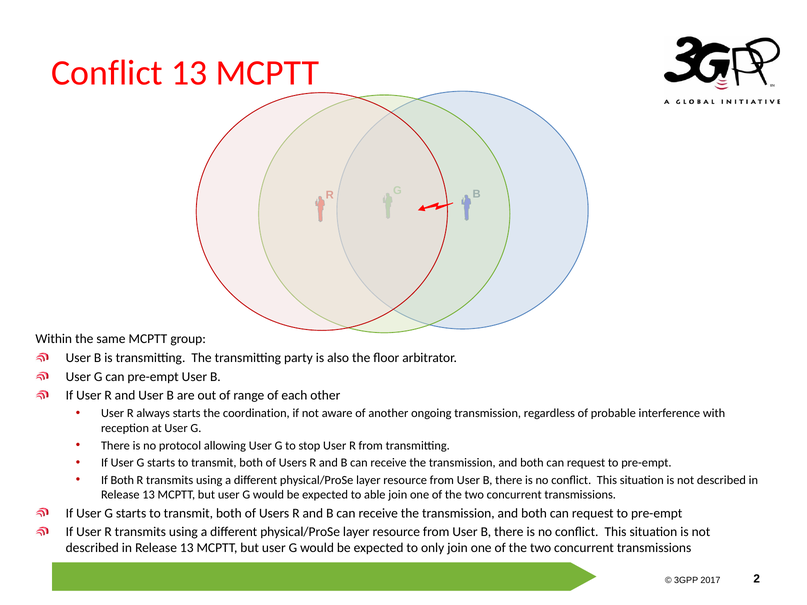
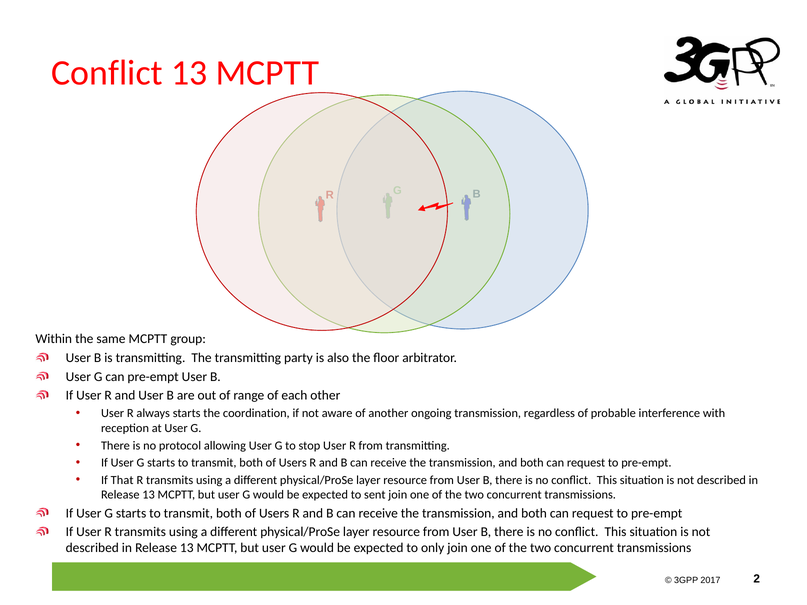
If Both: Both -> That
able: able -> sent
